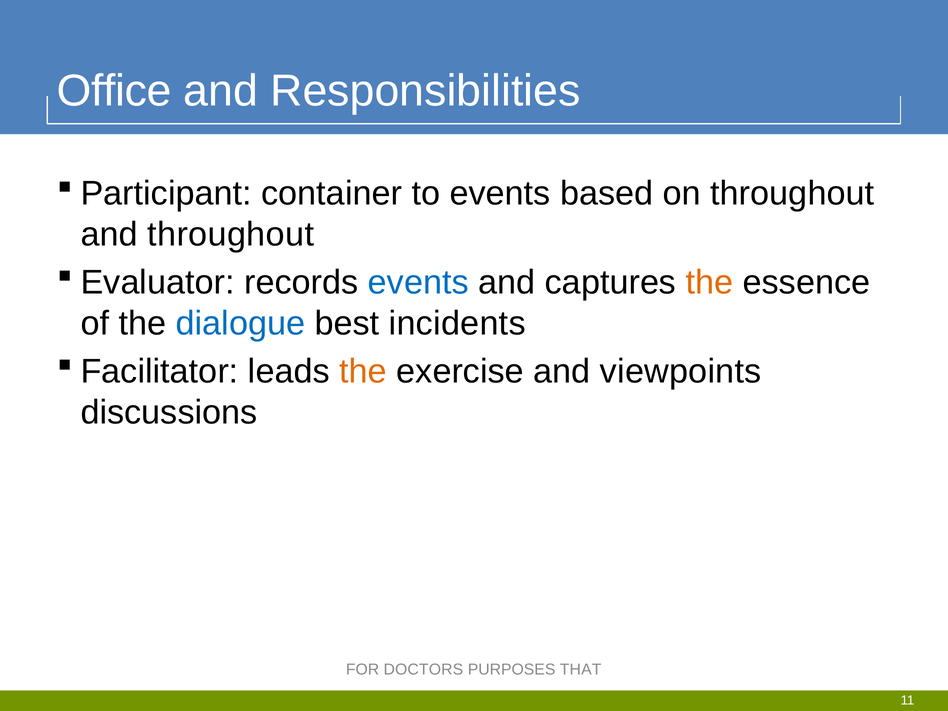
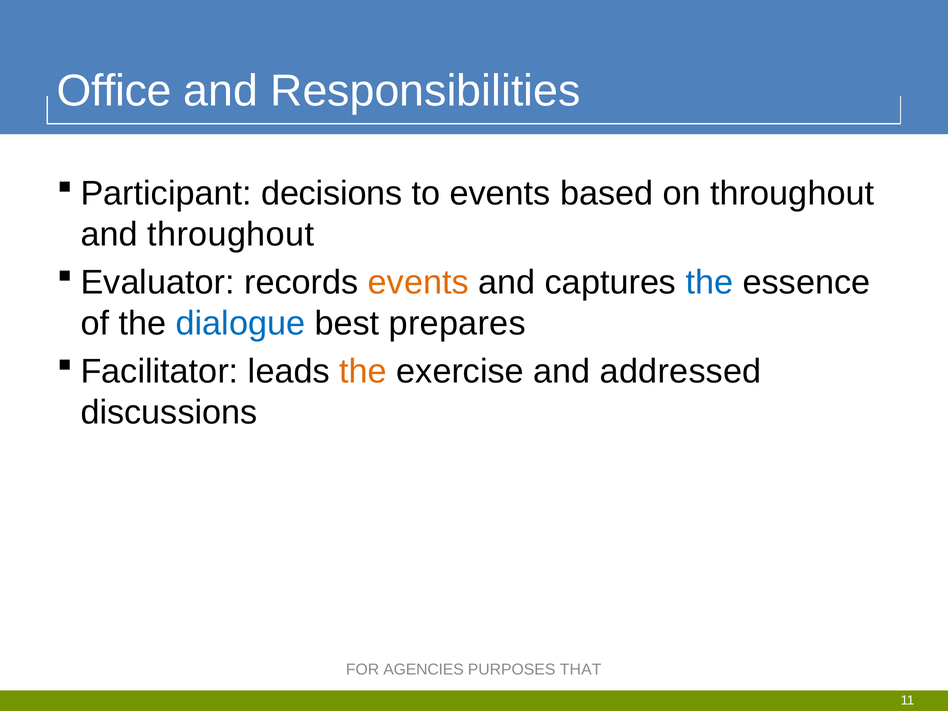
container: container -> decisions
events at (418, 283) colour: blue -> orange
the at (709, 283) colour: orange -> blue
incidents: incidents -> prepares
viewpoints: viewpoints -> addressed
DOCTORS: DOCTORS -> AGENCIES
